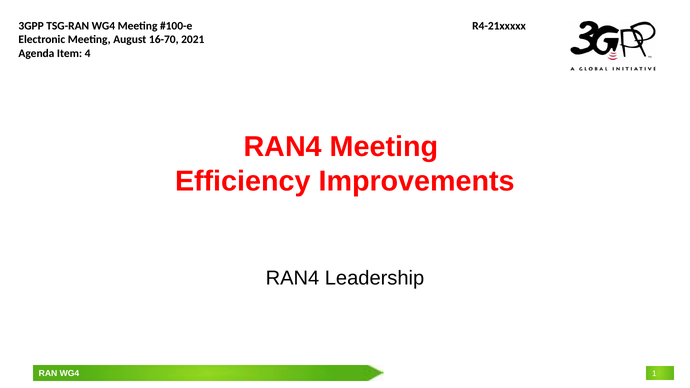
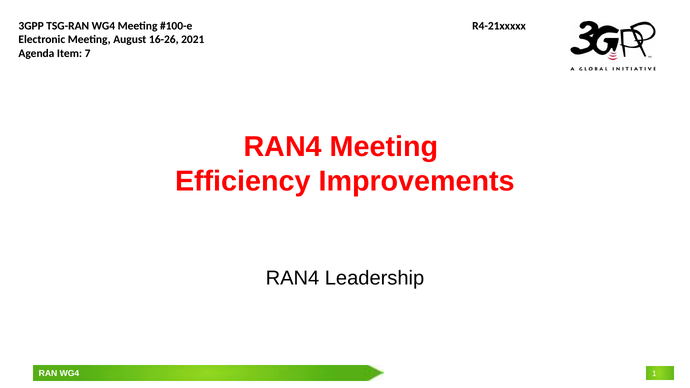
16-70: 16-70 -> 16-26
4: 4 -> 7
